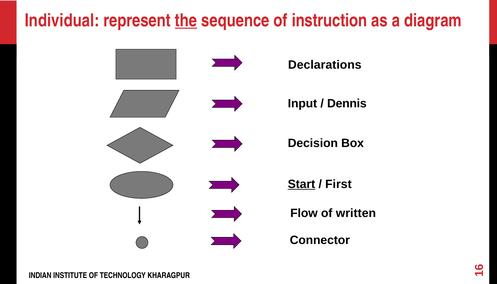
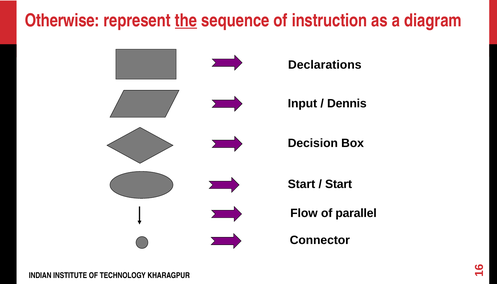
Individual: Individual -> Otherwise
Start at (302, 184) underline: present -> none
First at (338, 184): First -> Start
written: written -> parallel
